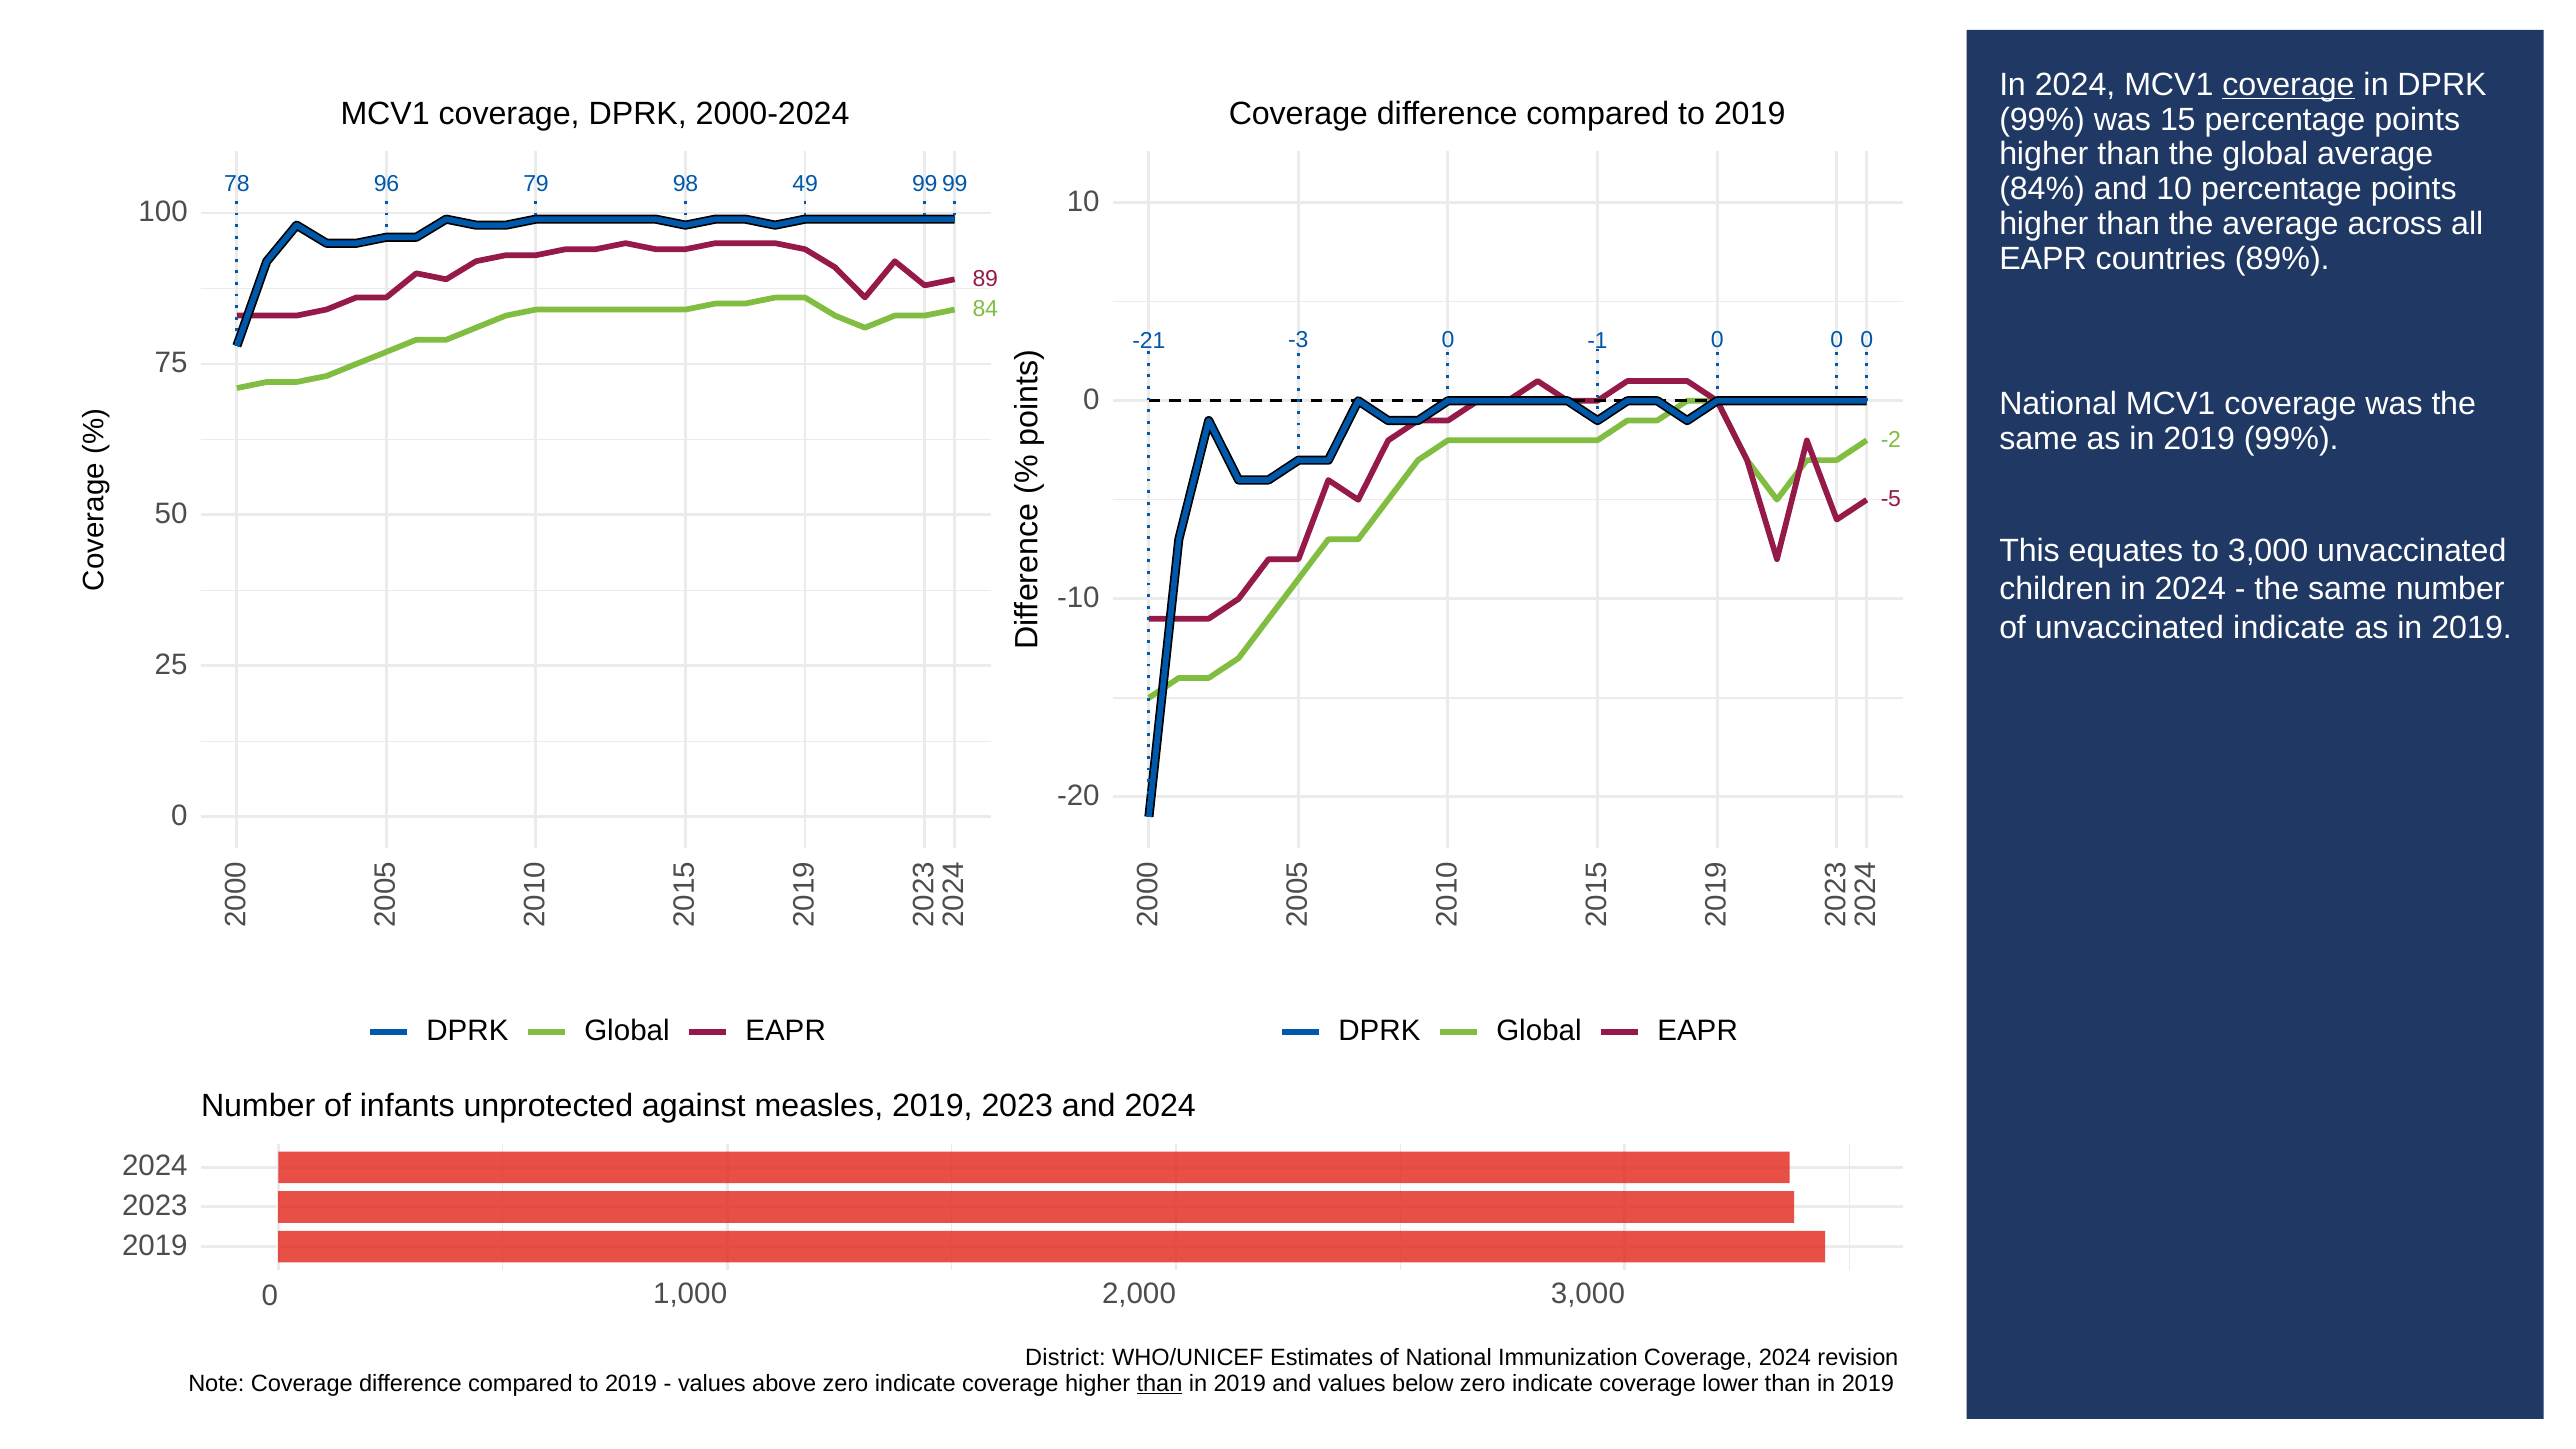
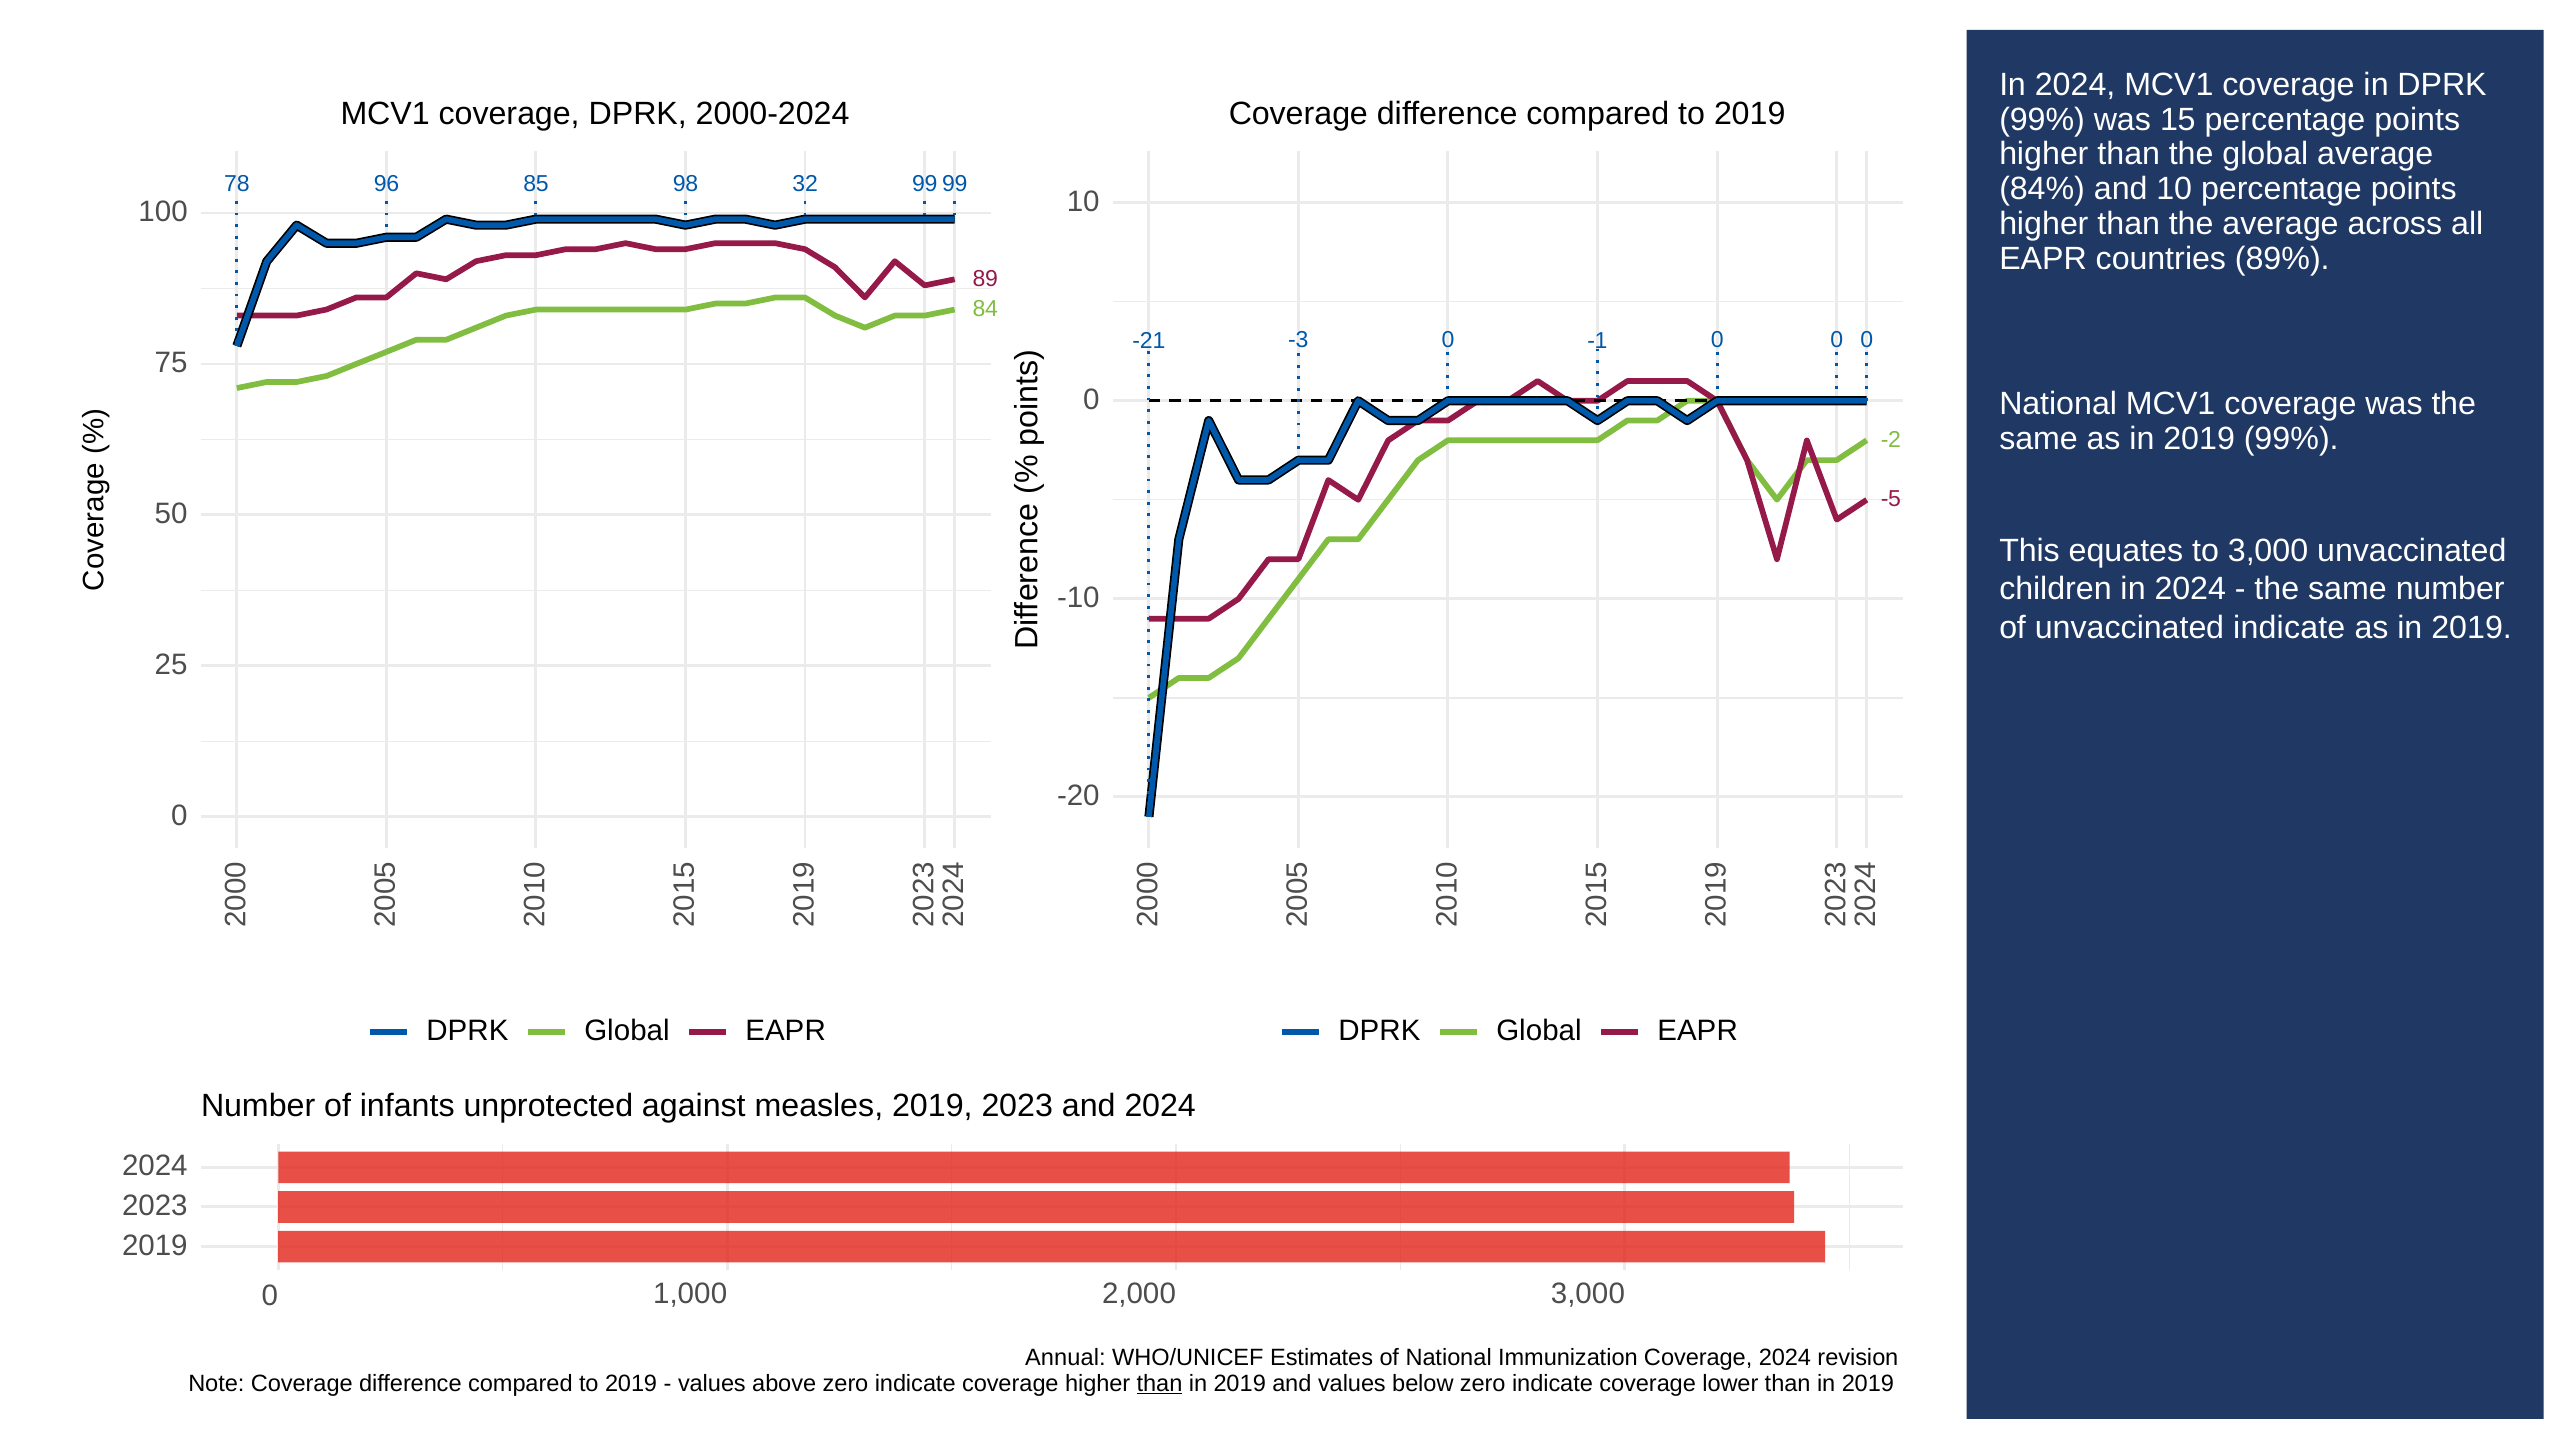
coverage at (2288, 85) underline: present -> none
79: 79 -> 85
49: 49 -> 32
District: District -> Annual
